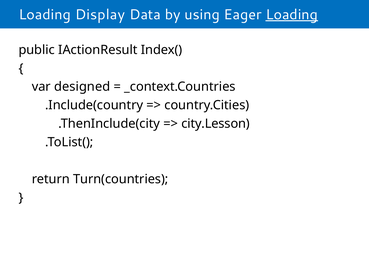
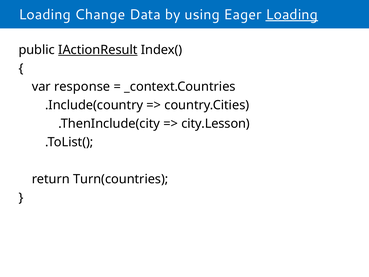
Display: Display -> Change
IActionResult underline: none -> present
designed: designed -> response
